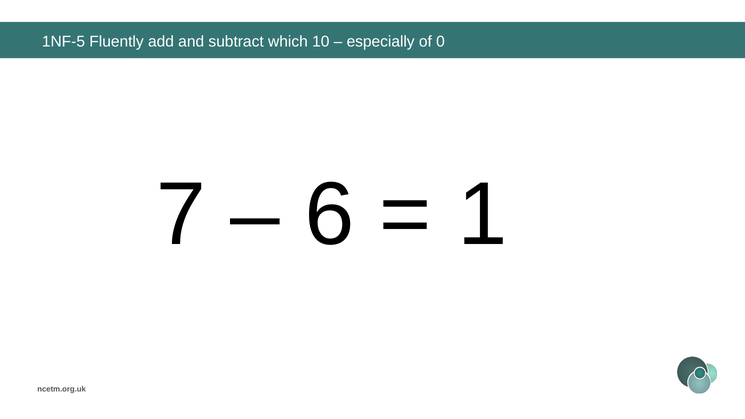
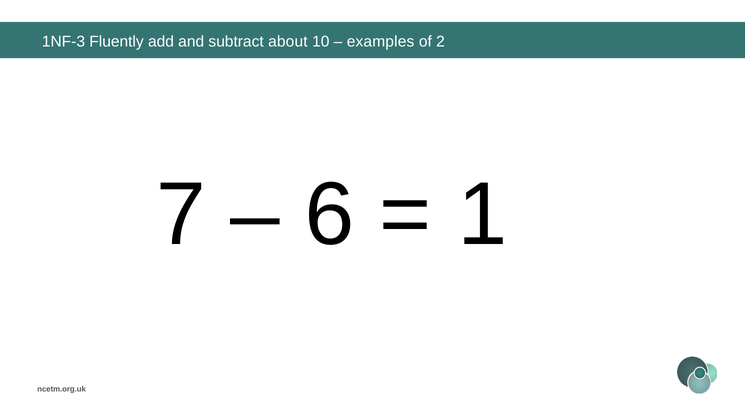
1NF-5: 1NF-5 -> 1NF-3
which: which -> about
especially: especially -> examples
0: 0 -> 2
